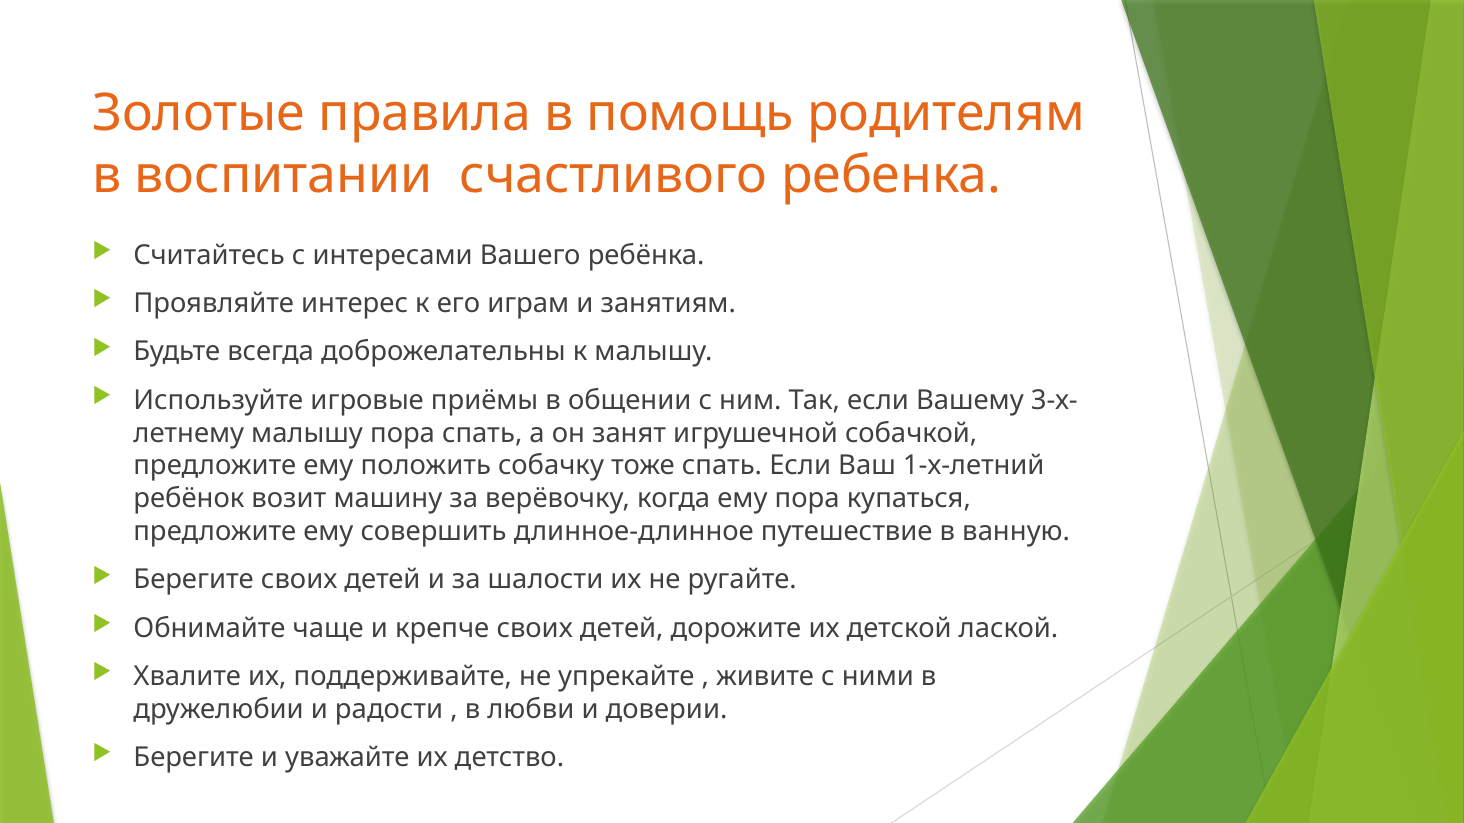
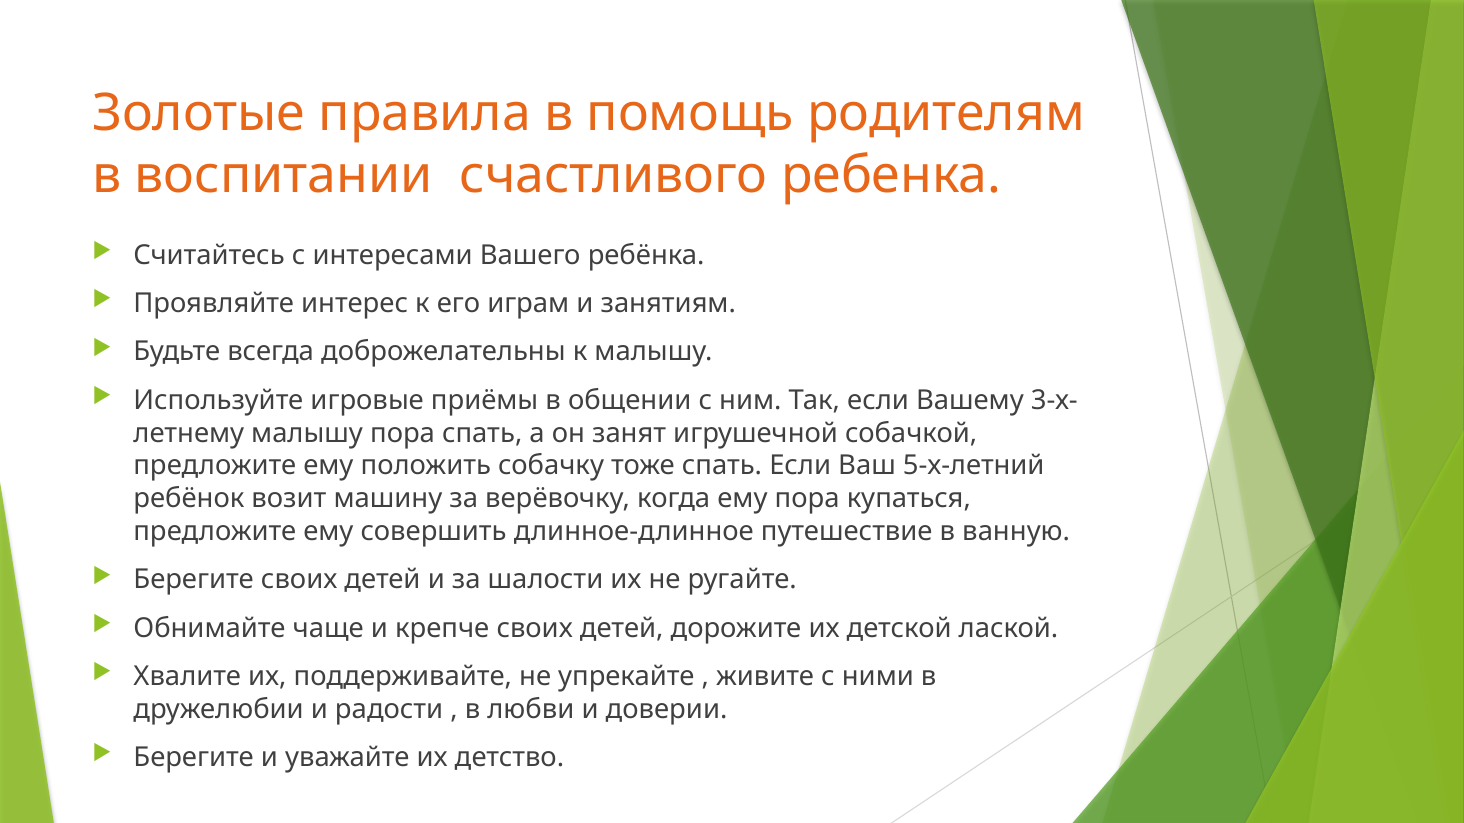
1-х-летний: 1-х-летний -> 5-х-летний
